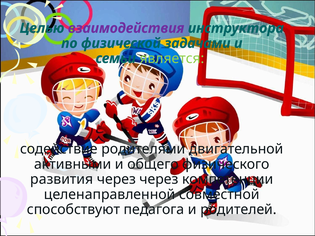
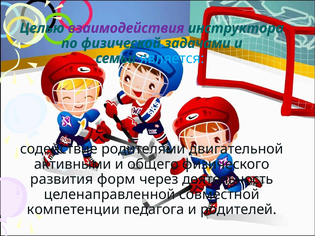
является colour: light green -> light blue
развития через: через -> форм
компетенции: компетенции -> деятельность
способствуют: способствуют -> компетенции
